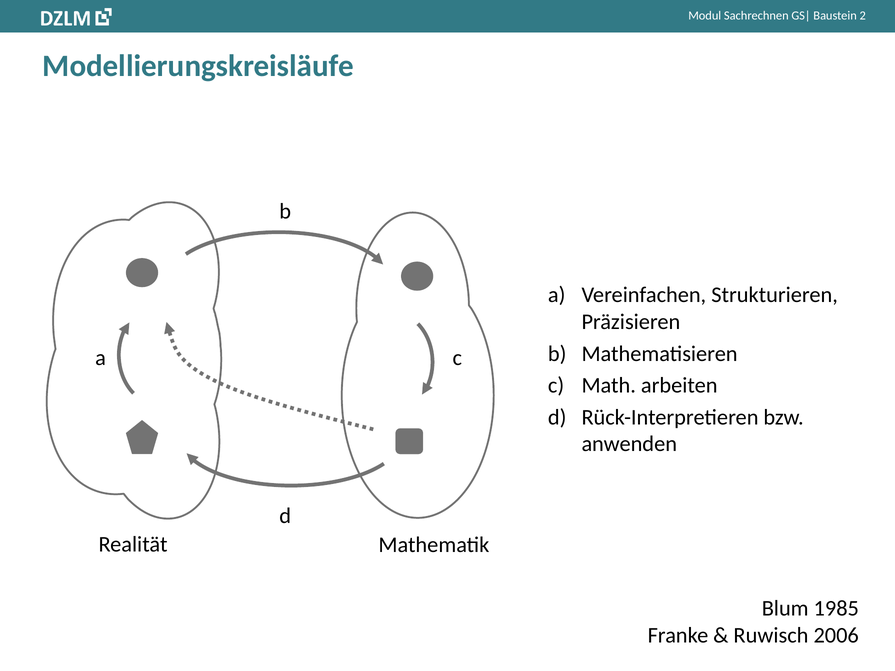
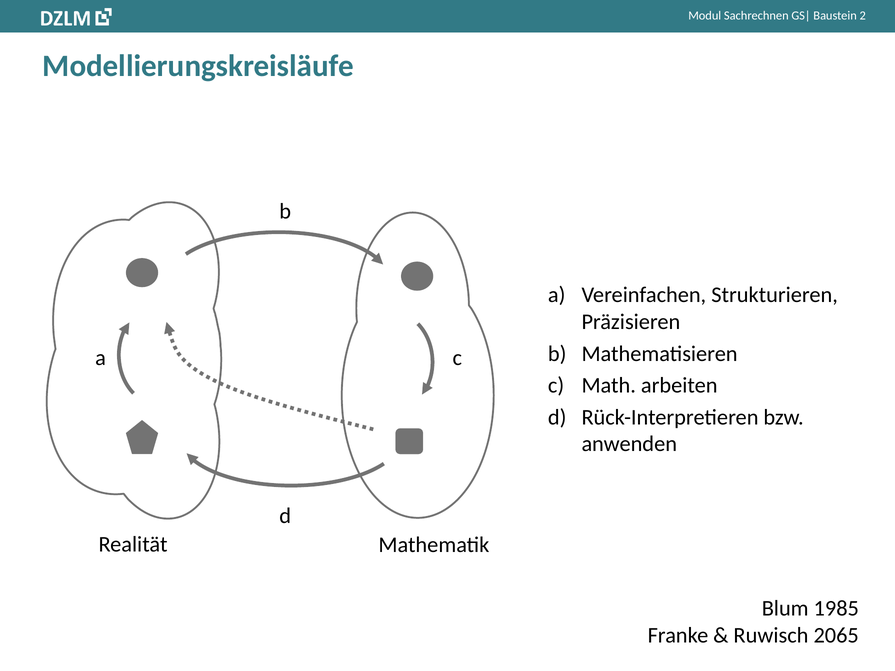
2006: 2006 -> 2065
